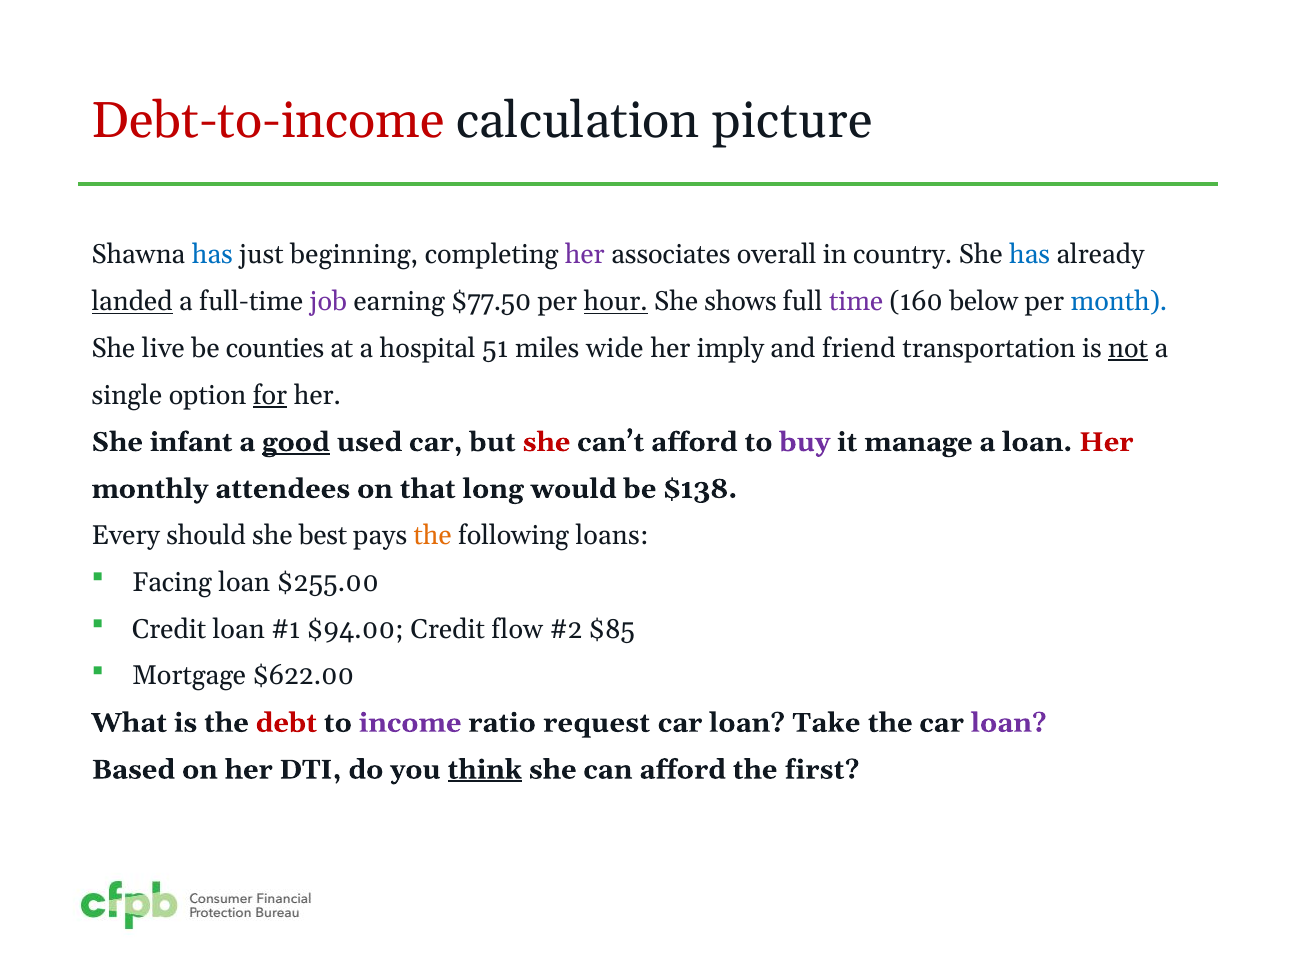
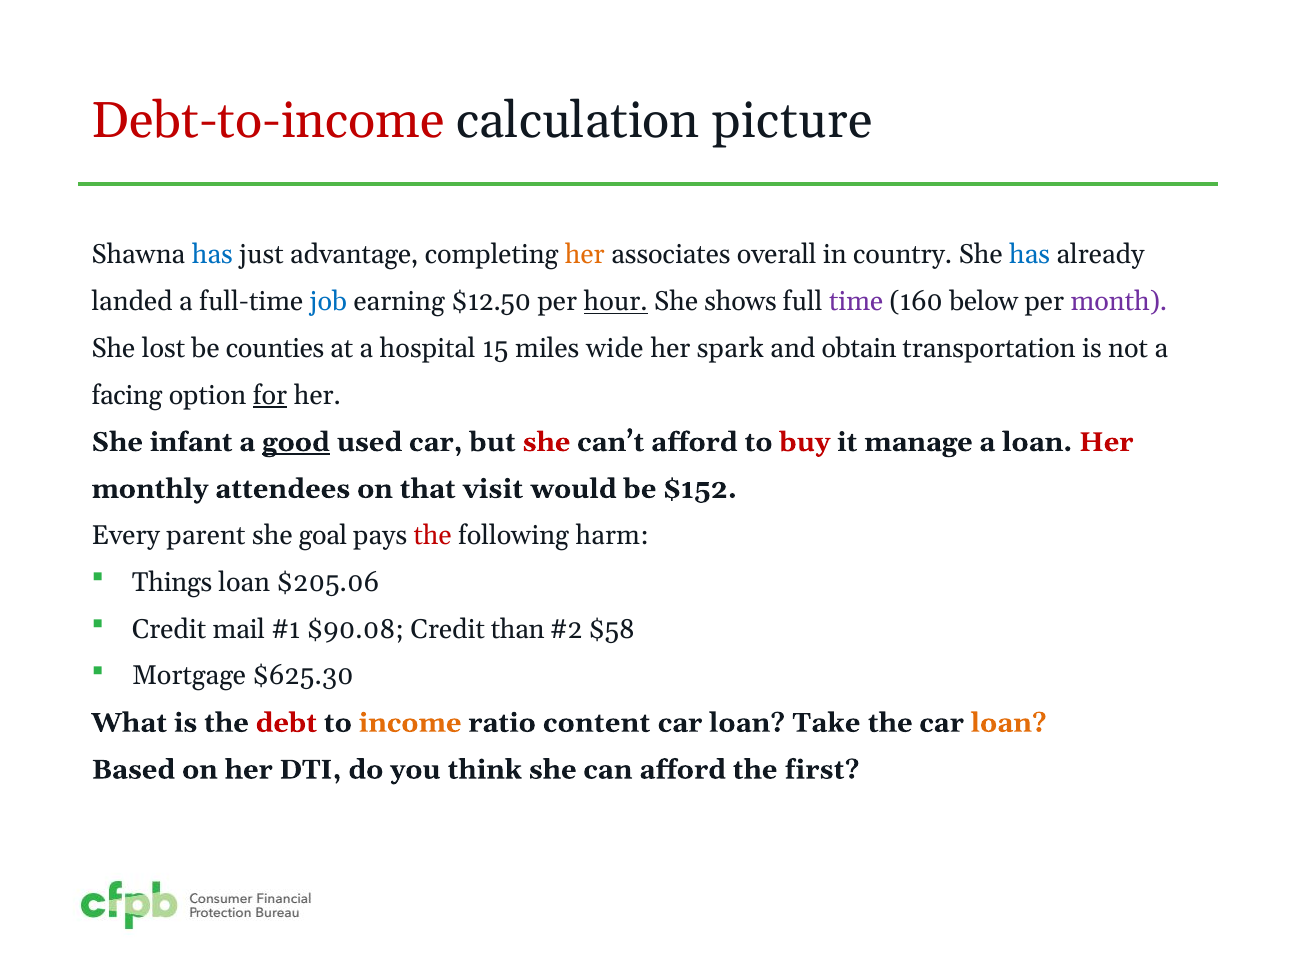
beginning: beginning -> advantage
her at (585, 255) colour: purple -> orange
landed underline: present -> none
job colour: purple -> blue
$77.50: $77.50 -> $12.50
month colour: blue -> purple
live: live -> lost
51: 51 -> 15
imply: imply -> spark
friend: friend -> obtain
not underline: present -> none
single: single -> facing
buy colour: purple -> red
long: long -> visit
$138: $138 -> $152
should: should -> parent
best: best -> goal
the at (433, 536) colour: orange -> red
loans: loans -> harm
Facing: Facing -> Things
$255.00: $255.00 -> $205.06
Credit loan: loan -> mail
$94.00: $94.00 -> $90.08
flow: flow -> than
$85: $85 -> $58
$622.00: $622.00 -> $625.30
income colour: purple -> orange
request: request -> content
loan at (1009, 723) colour: purple -> orange
think underline: present -> none
